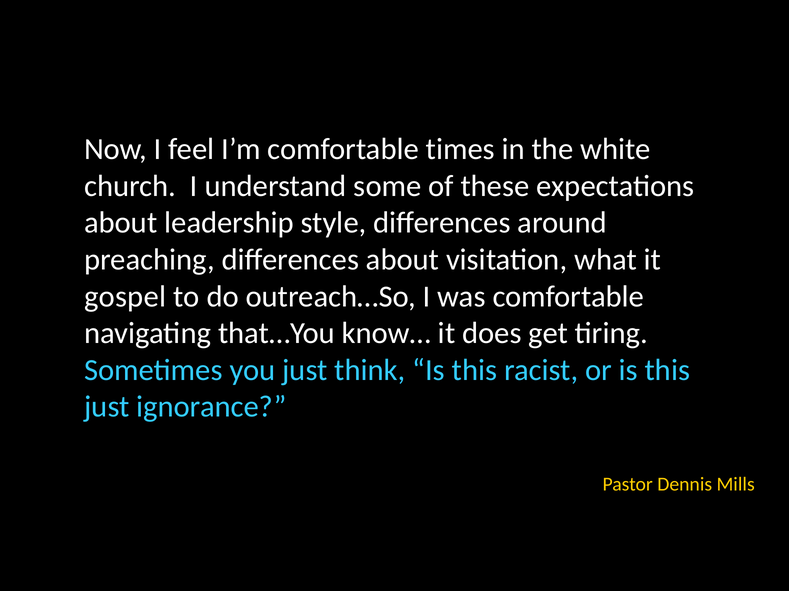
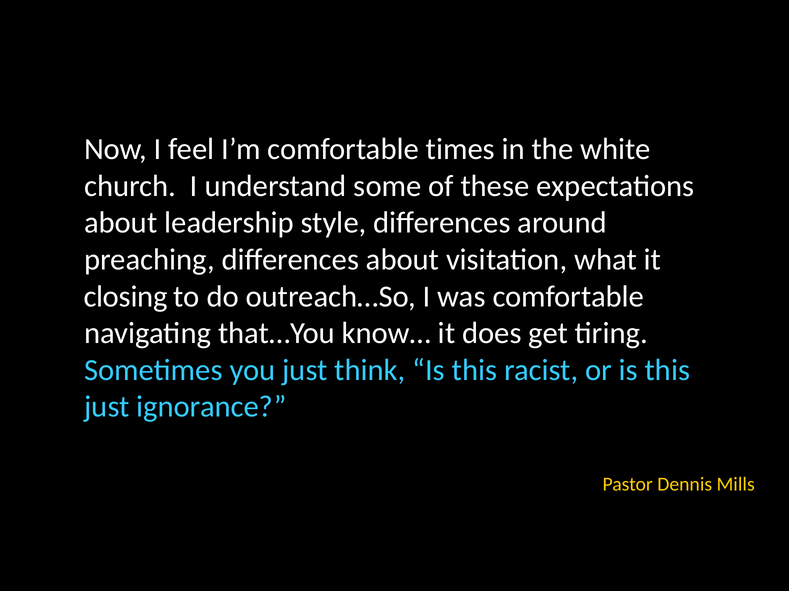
gospel: gospel -> closing
